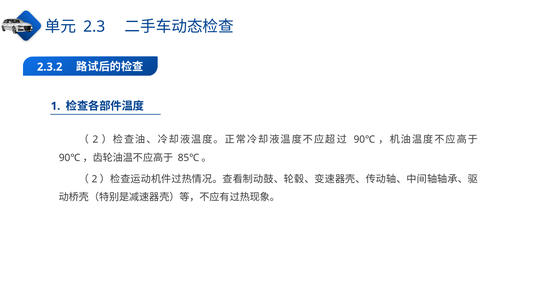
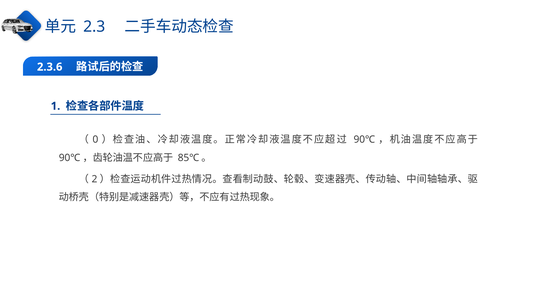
2.3.2: 2.3.2 -> 2.3.6
2 at (95, 139): 2 -> 0
